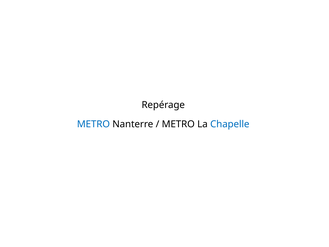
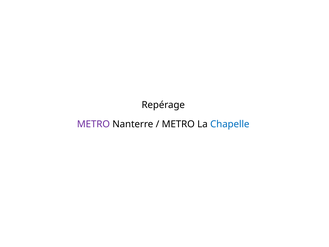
METRO at (93, 124) colour: blue -> purple
